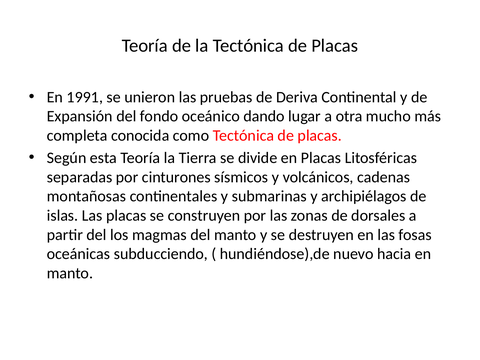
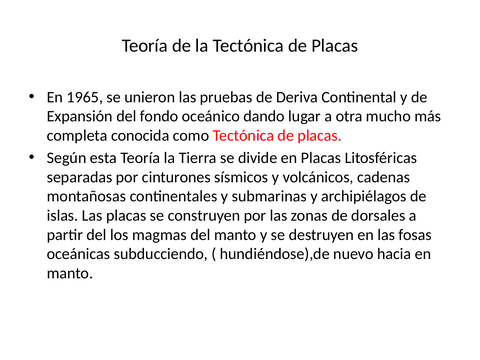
1991: 1991 -> 1965
